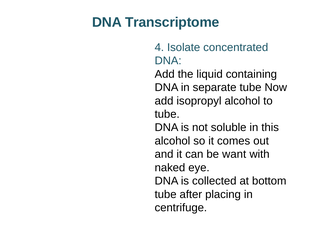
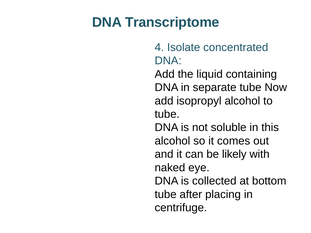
want: want -> likely
